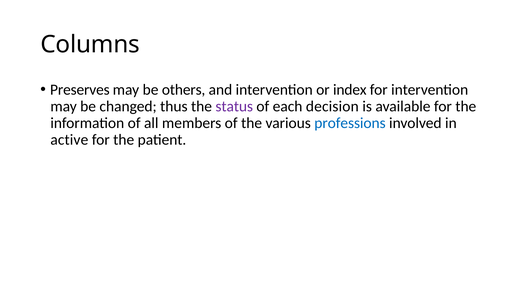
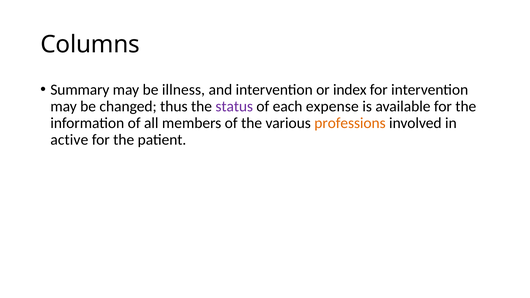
Preserves: Preserves -> Summary
others: others -> illness
decision: decision -> expense
professions colour: blue -> orange
